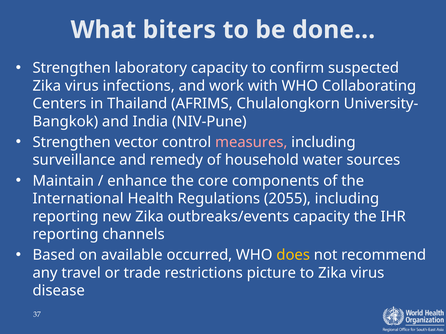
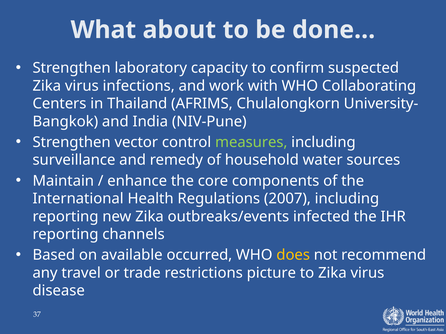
biters: biters -> about
measures colour: pink -> light green
2055: 2055 -> 2007
outbreaks/events capacity: capacity -> infected
